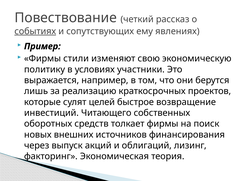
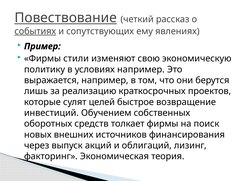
Повествование underline: none -> present
условиях участники: участники -> например
Читающего: Читающего -> Обучением
